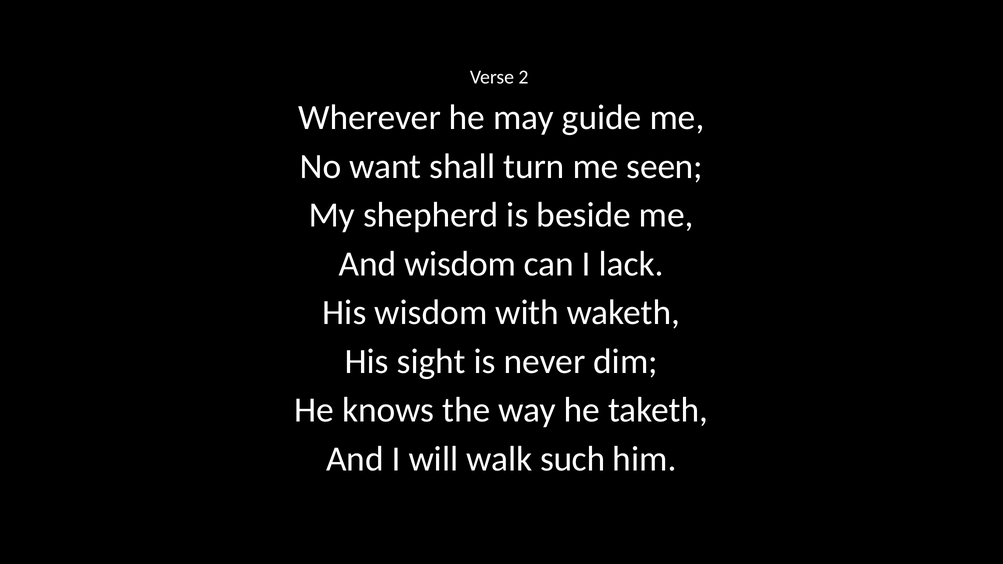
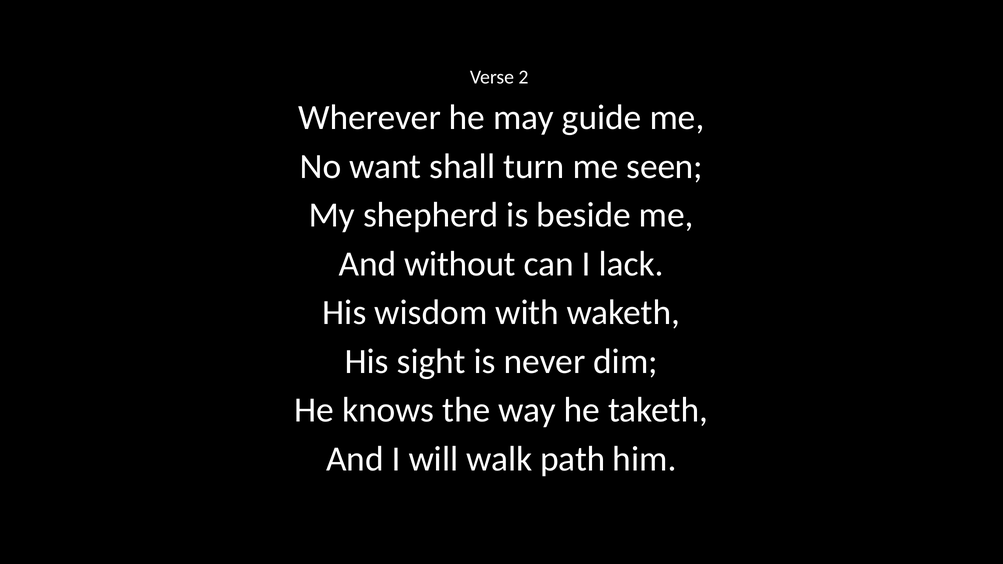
And wisdom: wisdom -> without
such: such -> path
